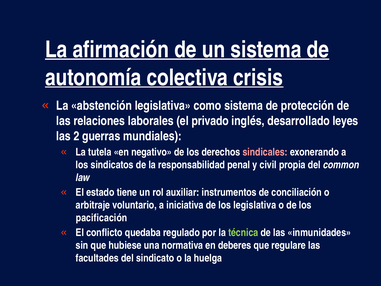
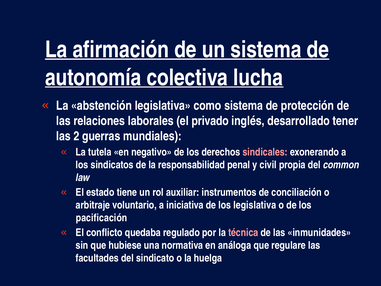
crisis: crisis -> lucha
leyes: leyes -> tener
técnica colour: light green -> pink
deberes: deberes -> análoga
